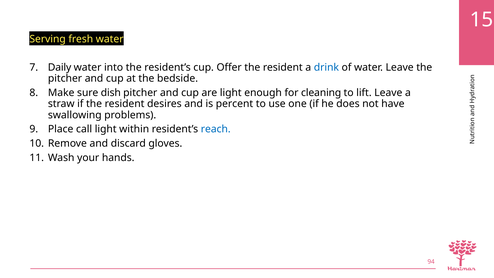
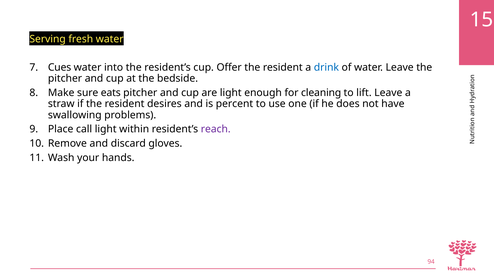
Daily: Daily -> Cues
dish: dish -> eats
reach colour: blue -> purple
